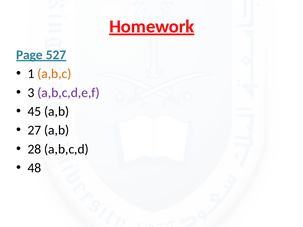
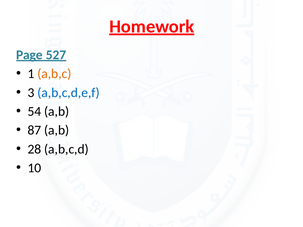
a,b,c,d,e,f colour: purple -> blue
45: 45 -> 54
27: 27 -> 87
48: 48 -> 10
